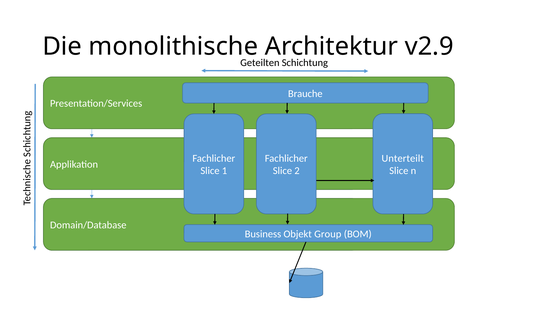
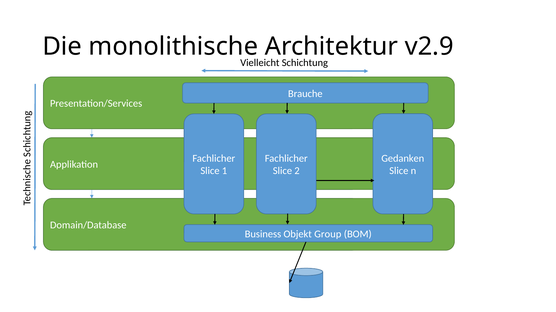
Geteilten: Geteilten -> Vielleicht
Unterteilt: Unterteilt -> Gedanken
